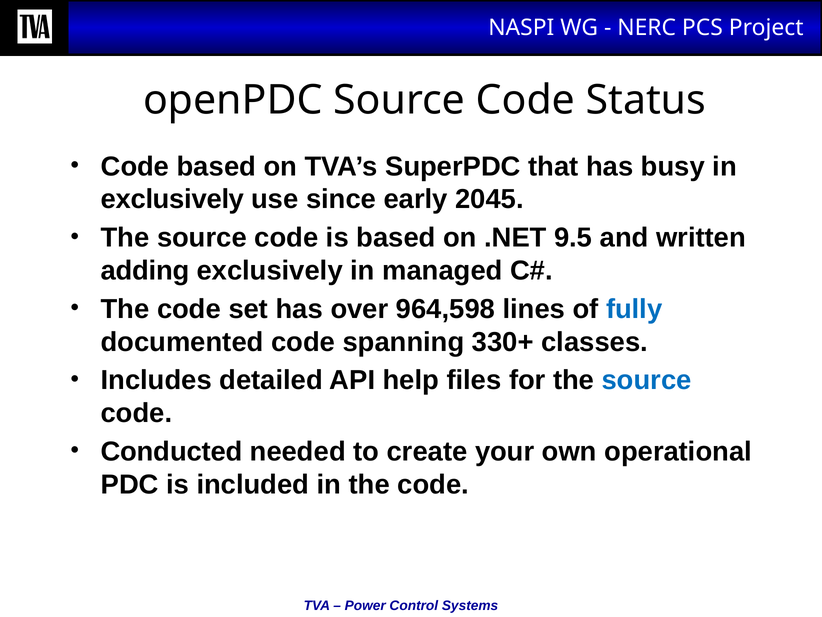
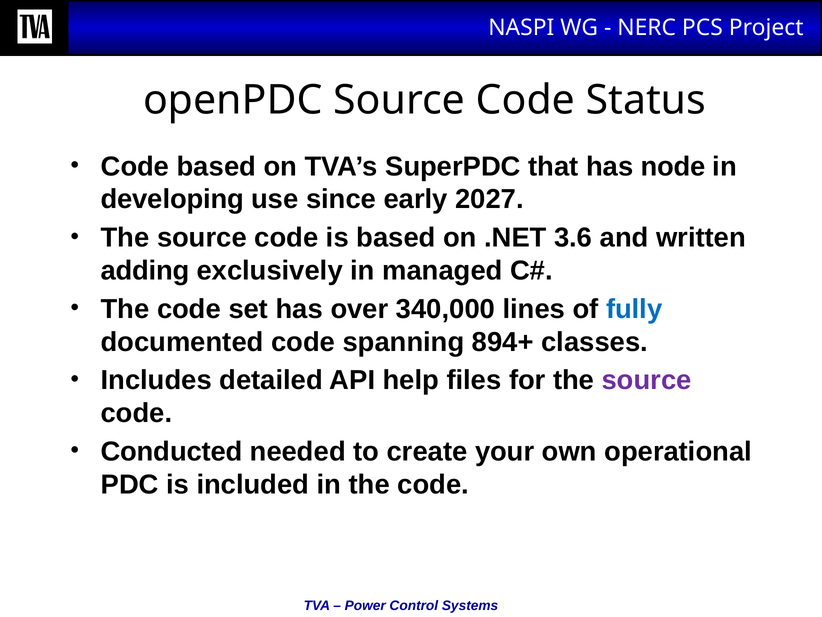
busy: busy -> node
exclusively at (172, 199): exclusively -> developing
2045: 2045 -> 2027
9.5: 9.5 -> 3.6
964,598: 964,598 -> 340,000
330+: 330+ -> 894+
source at (647, 380) colour: blue -> purple
